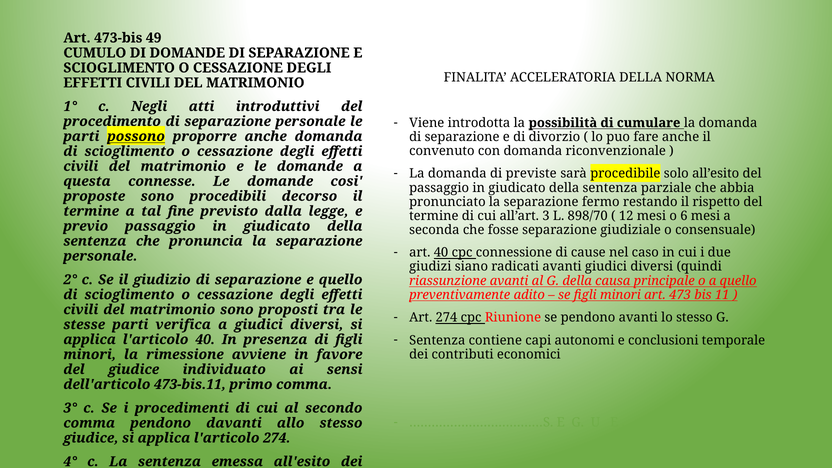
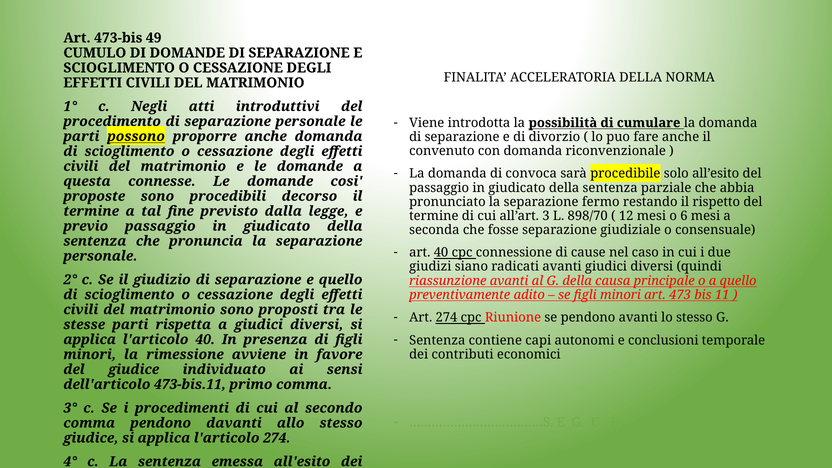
previste: previste -> convoca
verifica: verifica -> rispetta
